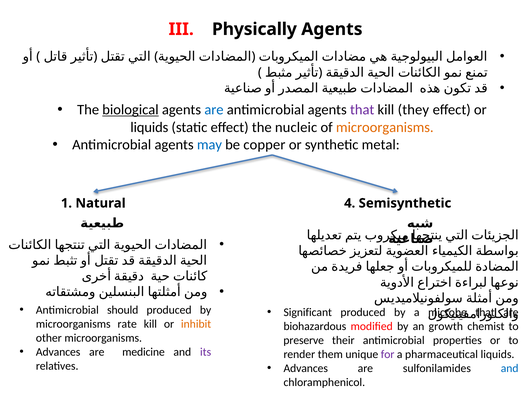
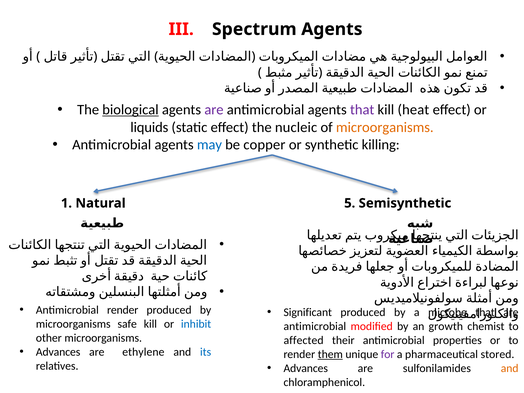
Physically: Physically -> Spectrum
are at (214, 110) colour: blue -> purple
they: they -> heat
metal: metal -> killing
4: 4 -> 5
Antimicrobial should: should -> render
rate: rate -> safe
inhibit colour: orange -> blue
biohazardous at (315, 326): biohazardous -> antimicrobial
preserve: preserve -> affected
medicine: medicine -> ethylene
its colour: purple -> blue
them underline: none -> present
pharmaceutical liquids: liquids -> stored
and at (510, 368) colour: blue -> orange
